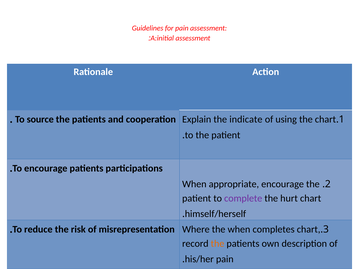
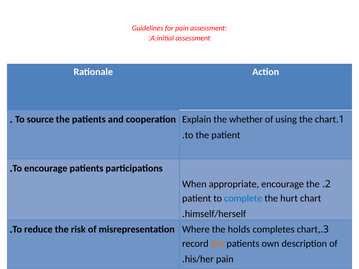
indicate: indicate -> whether
complete colour: purple -> blue
the when: when -> holds
